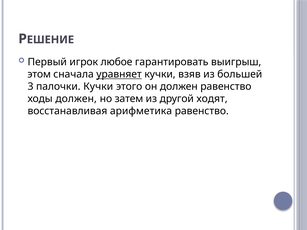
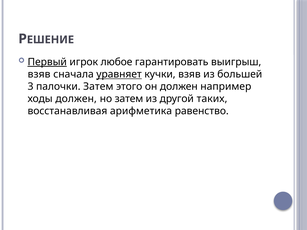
Первый underline: none -> present
этом at (39, 74): этом -> взяв
палочки Кучки: Кучки -> Затем
должен равенство: равенство -> например
ходят: ходят -> таких
